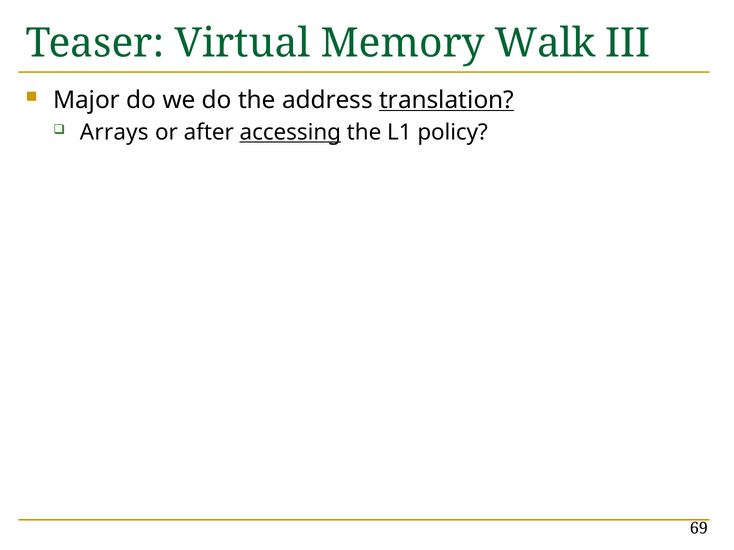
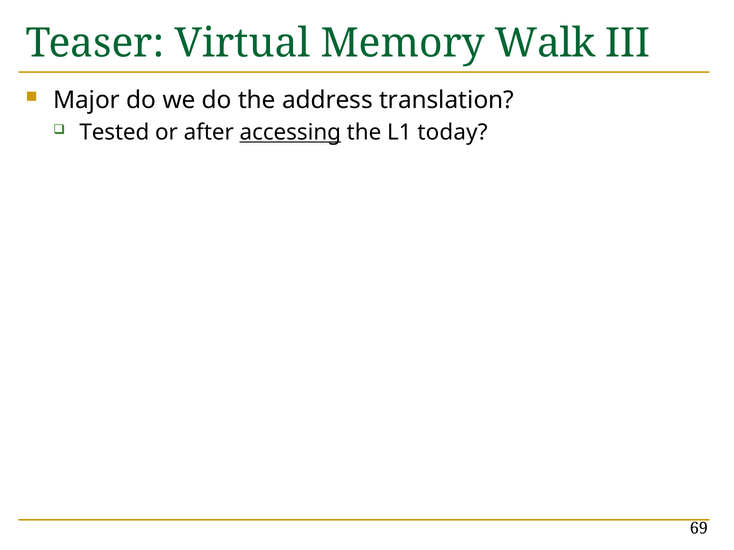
translation underline: present -> none
Arrays: Arrays -> Tested
policy: policy -> today
